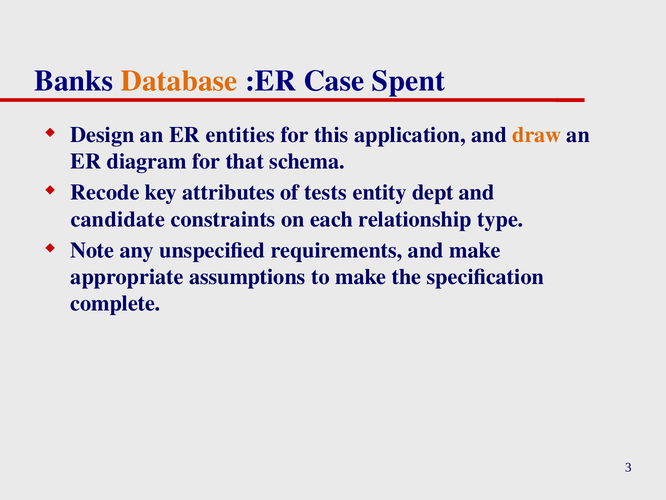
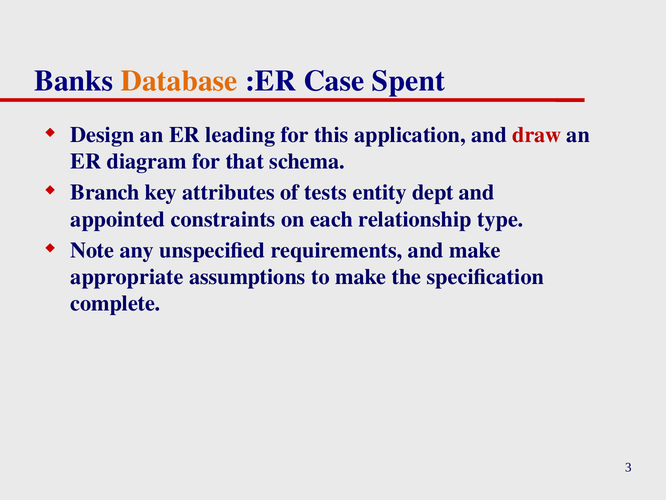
entities: entities -> leading
draw colour: orange -> red
Recode: Recode -> Branch
candidate: candidate -> appointed
